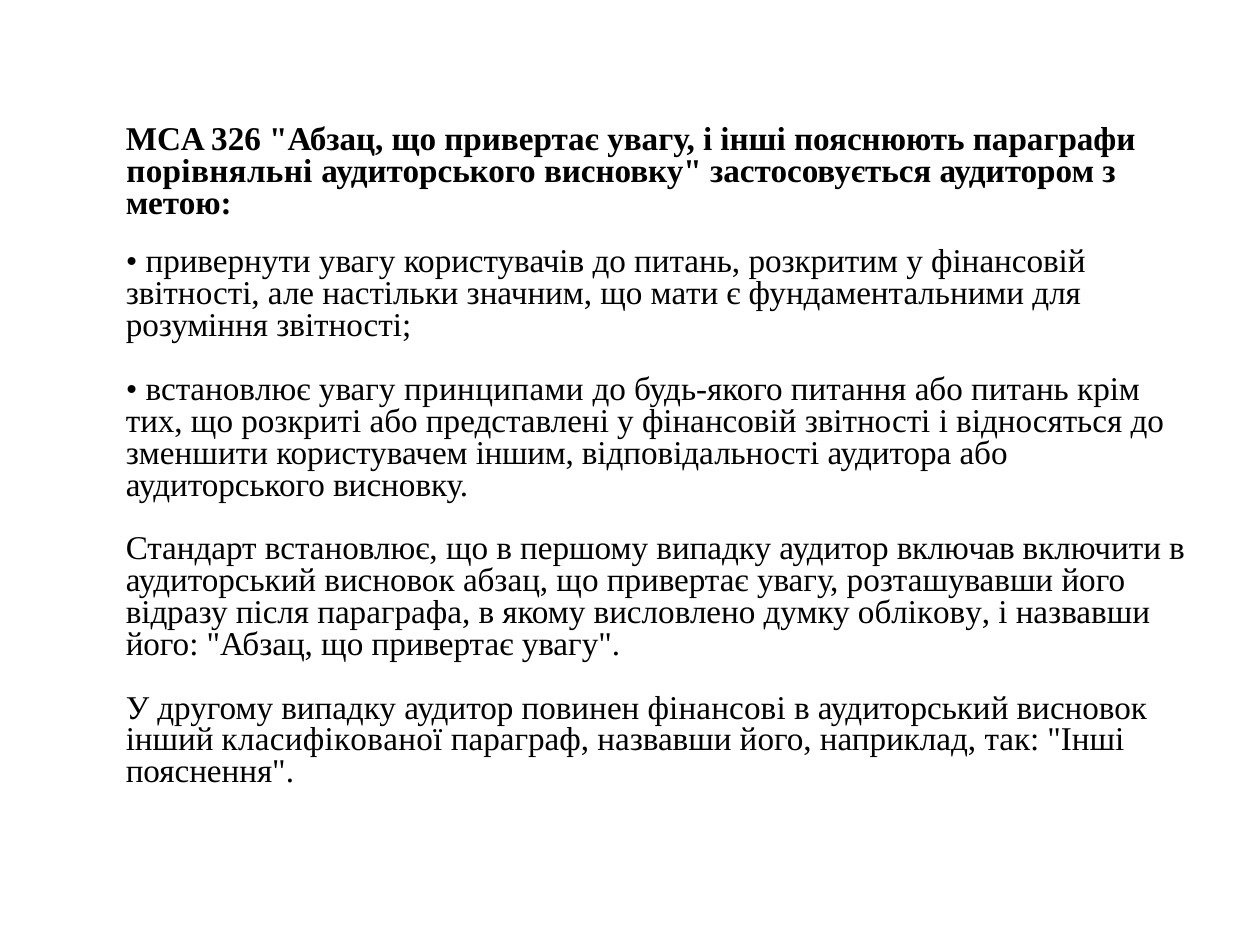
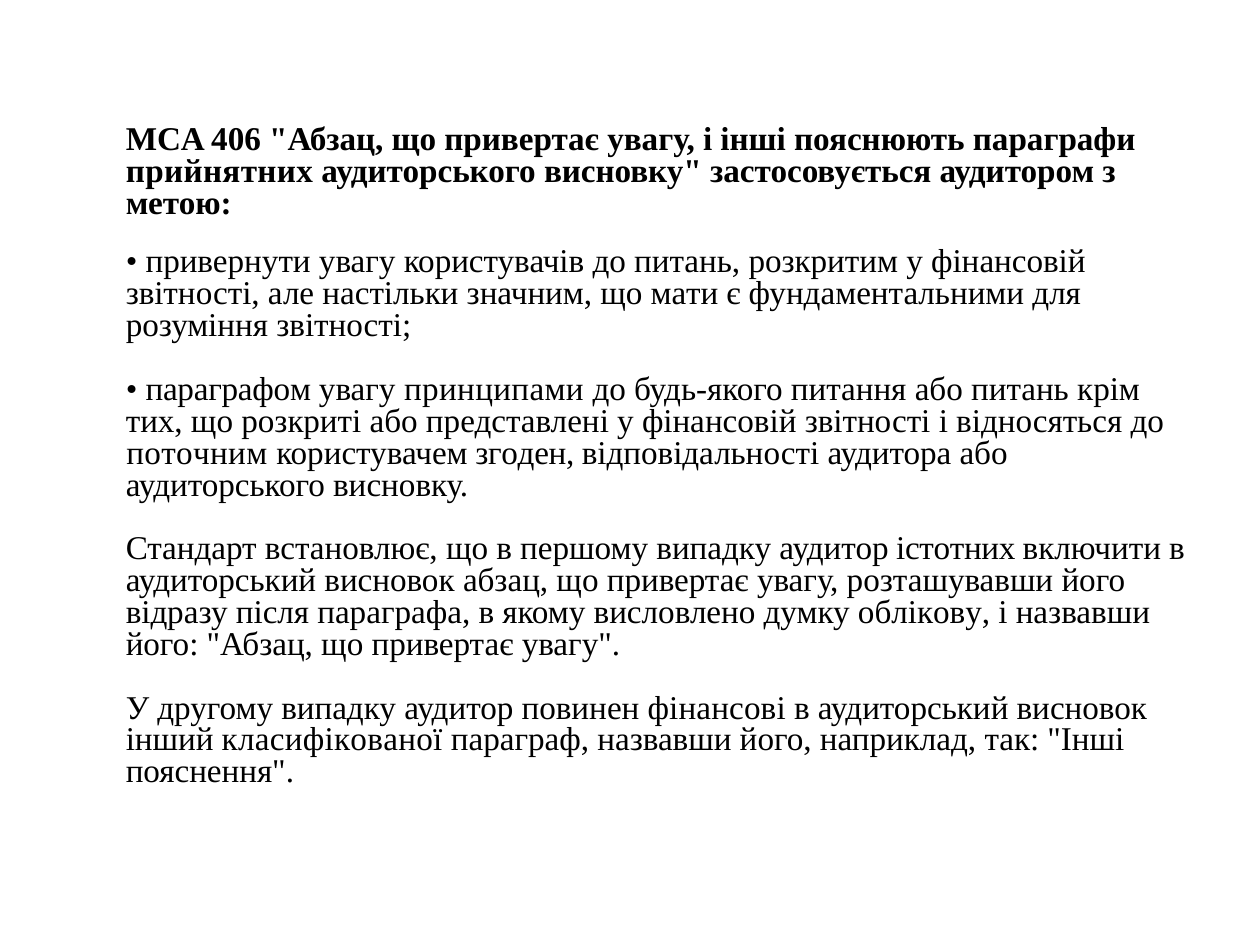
326: 326 -> 406
порівняльні: порівняльні -> прийнятних
встановлює at (228, 389): встановлює -> параграфом
зменшити: зменшити -> поточним
іншим: іншим -> згоден
включав: включав -> істотних
